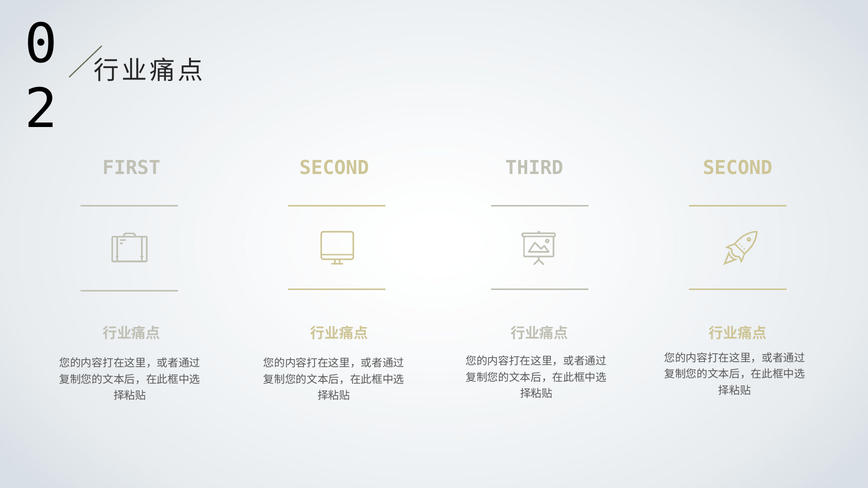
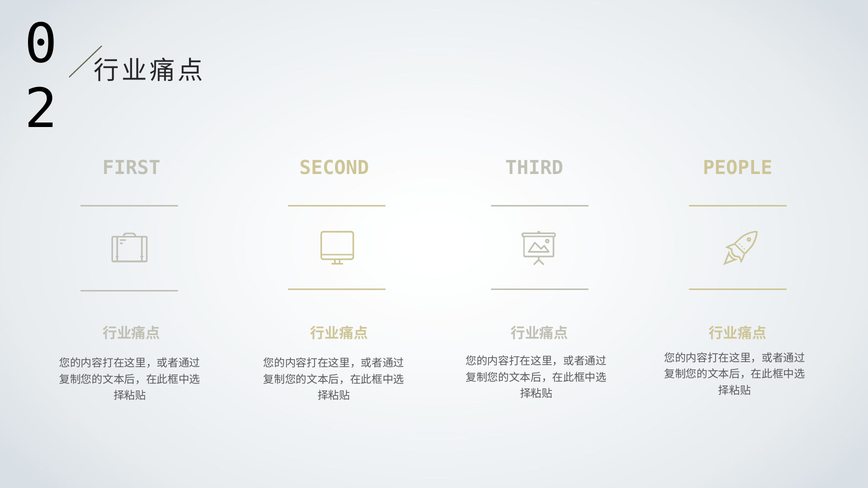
SECOND at (738, 168): SECOND -> PEOPLE
